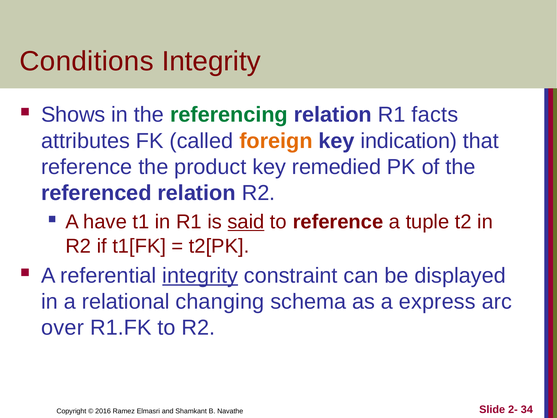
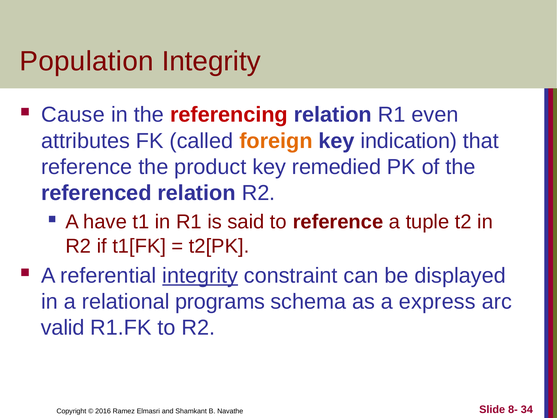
Conditions: Conditions -> Population
Shows: Shows -> Cause
referencing colour: green -> red
facts: facts -> even
said underline: present -> none
changing: changing -> programs
over: over -> valid
2-: 2- -> 8-
